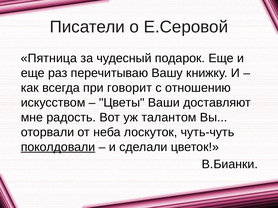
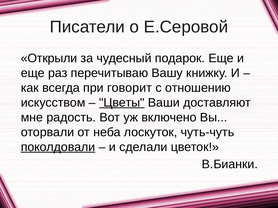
Пятница: Пятница -> Открыли
Цветы underline: none -> present
талантом: талантом -> включено
